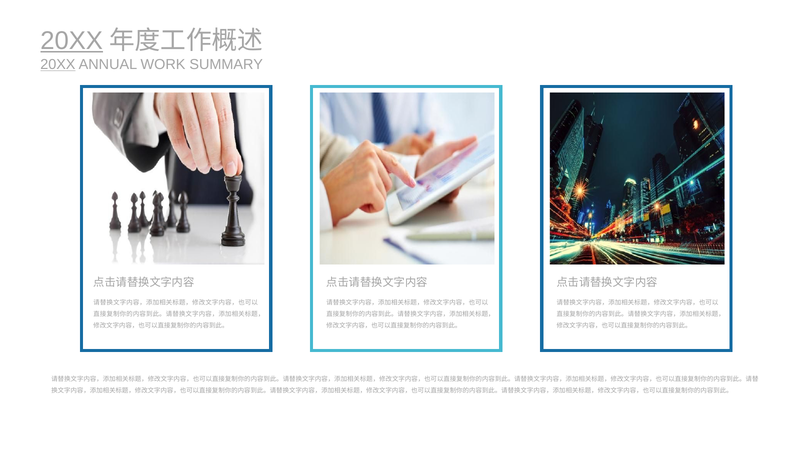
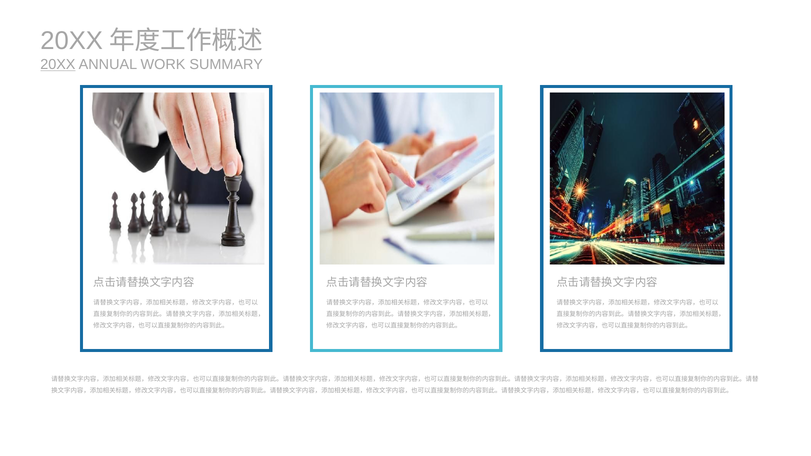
20XX at (72, 41) underline: present -> none
